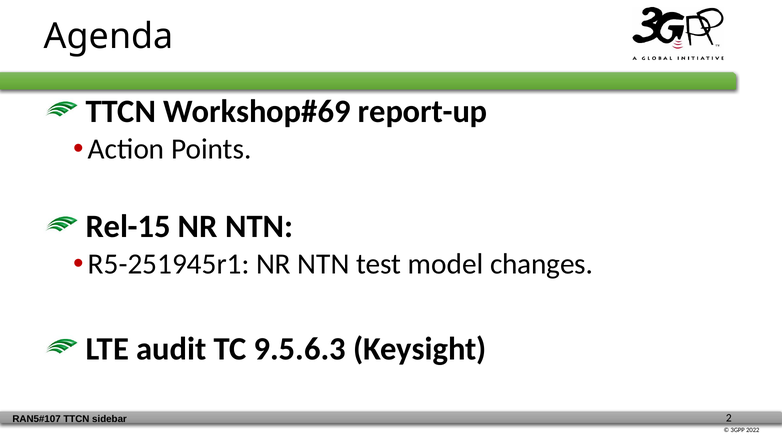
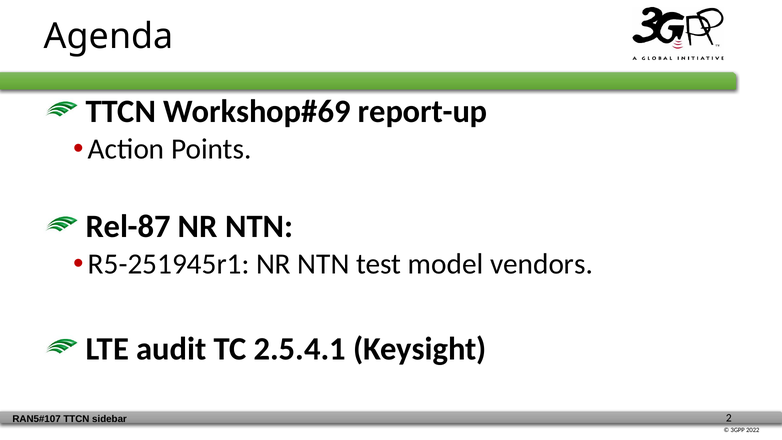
Rel-15: Rel-15 -> Rel-87
changes: changes -> vendors
9.5.6.3: 9.5.6.3 -> 2.5.4.1
